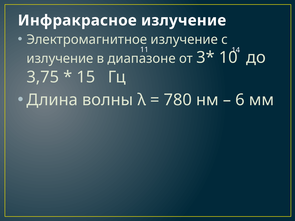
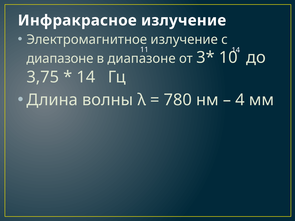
излучение at (60, 59): излучение -> диапазоне
15 at (86, 77): 15 -> 14
6: 6 -> 4
